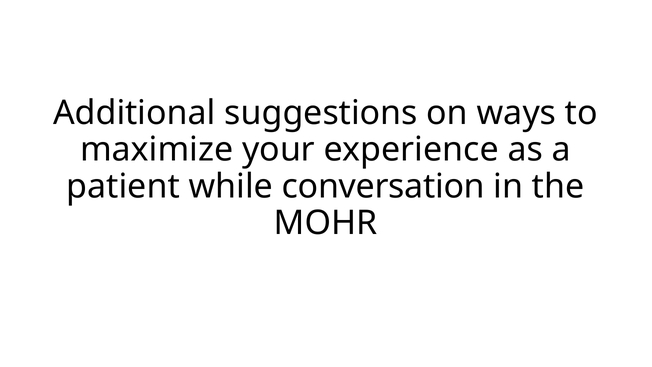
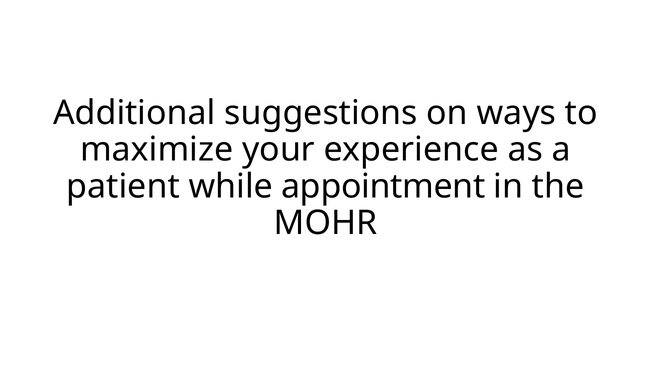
conversation: conversation -> appointment
